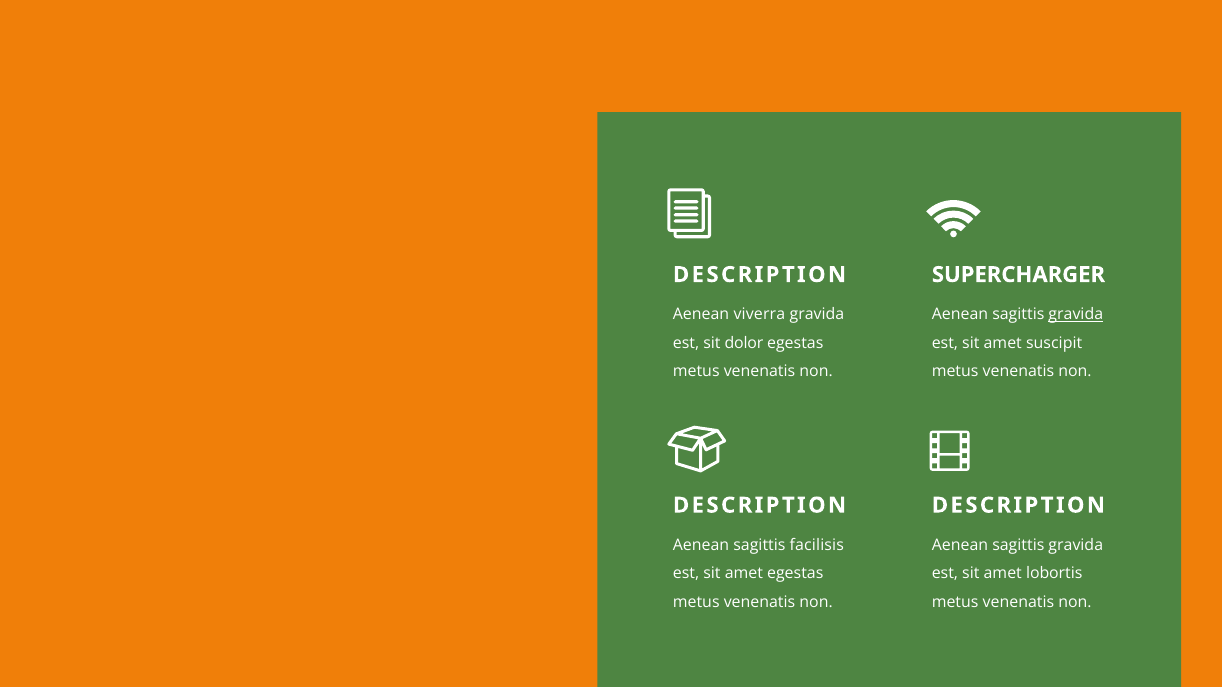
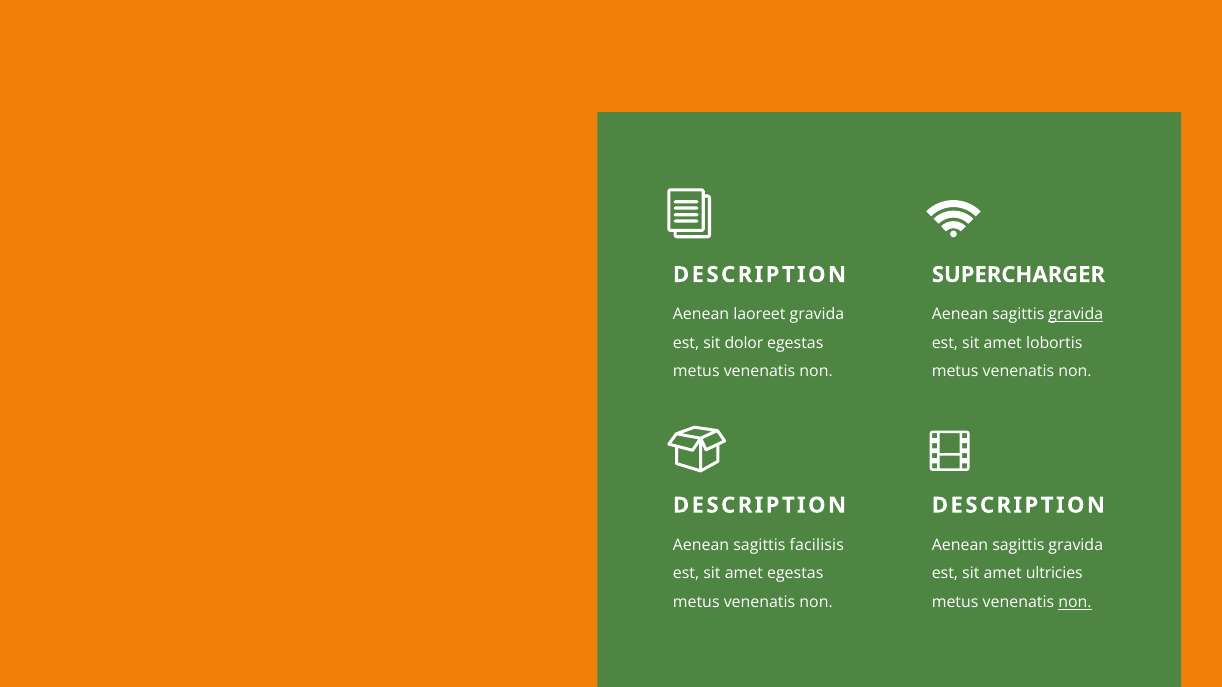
viverra: viverra -> laoreet
suscipit: suscipit -> lobortis
lobortis: lobortis -> ultricies
non at (1075, 603) underline: none -> present
